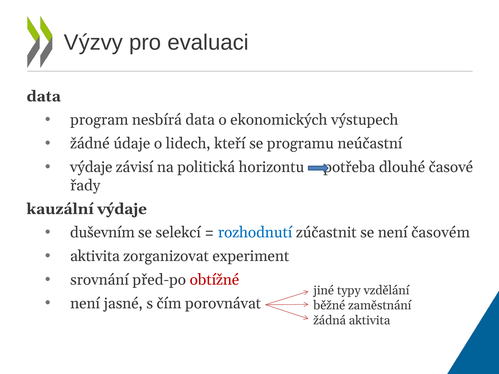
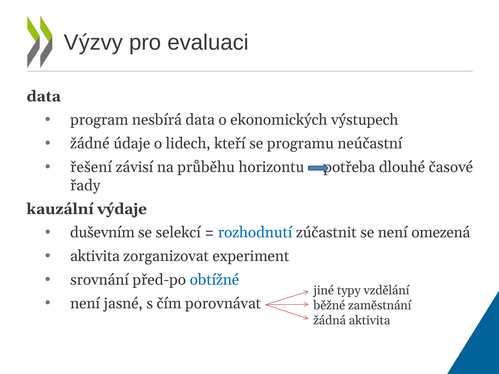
výdaje at (91, 167): výdaje -> řešení
politická: politická -> průběhu
časovém: časovém -> omezená
obtížné colour: red -> blue
